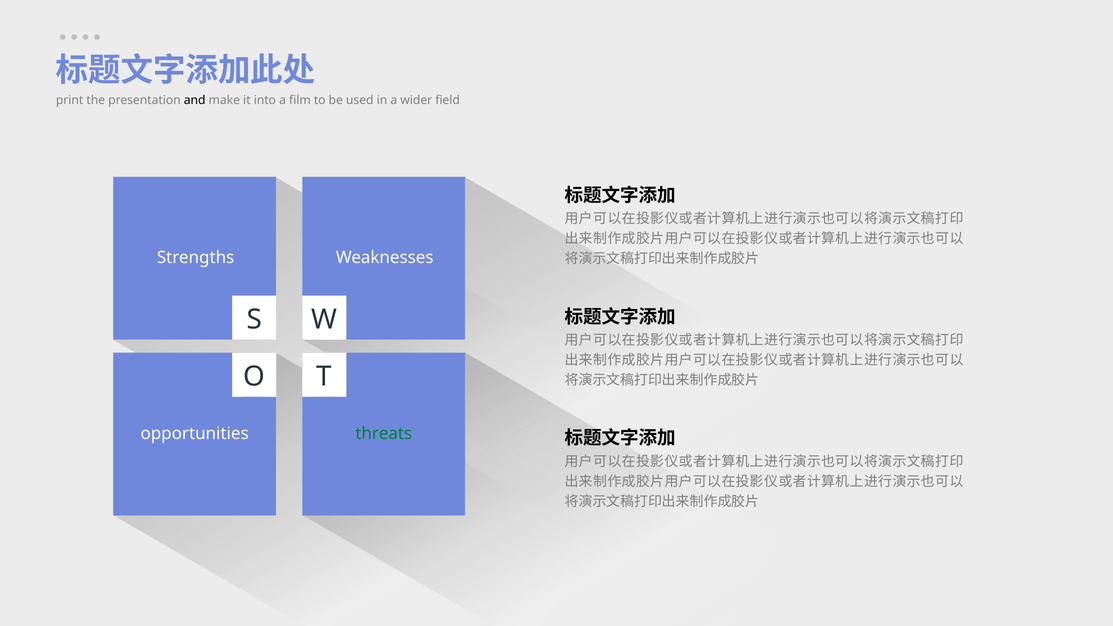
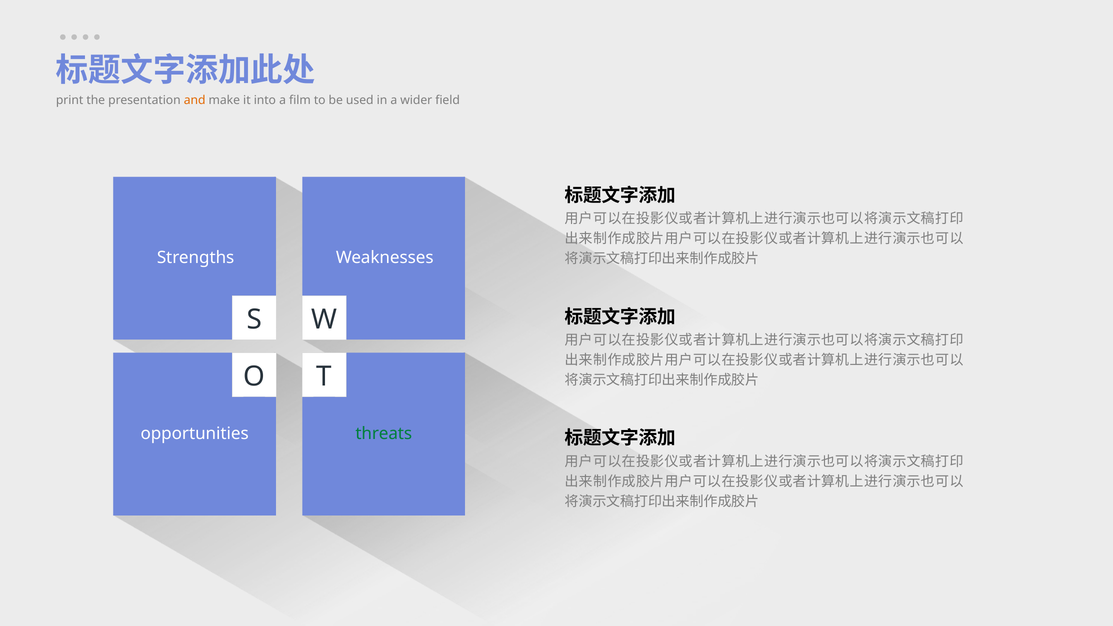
and colour: black -> orange
